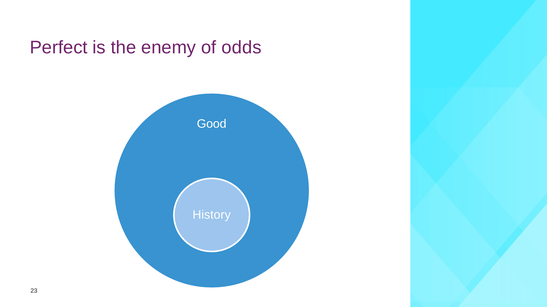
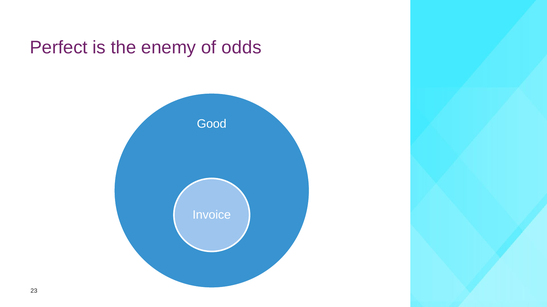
History: History -> Invoice
